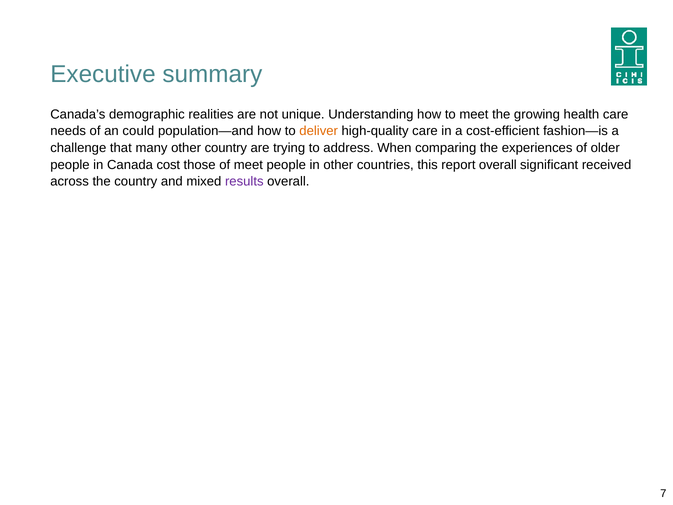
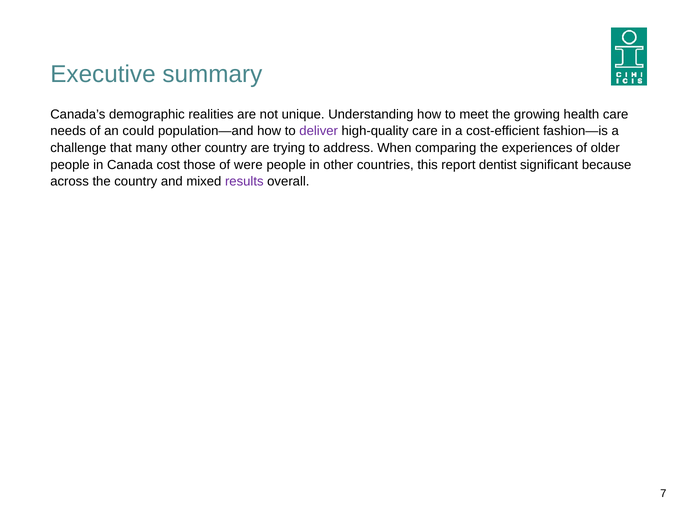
deliver colour: orange -> purple
of meet: meet -> were
report overall: overall -> dentist
received: received -> because
